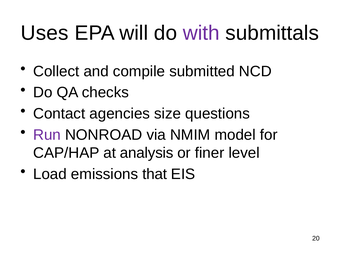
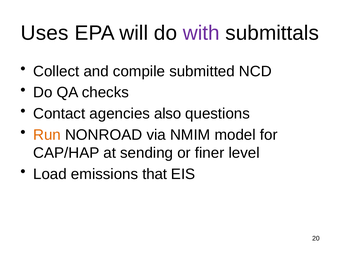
size: size -> also
Run colour: purple -> orange
analysis: analysis -> sending
